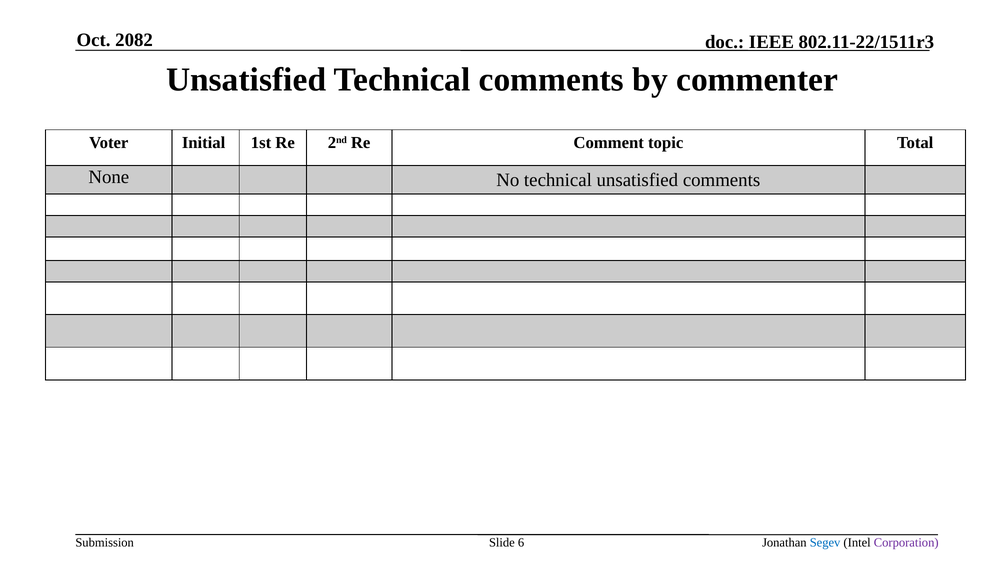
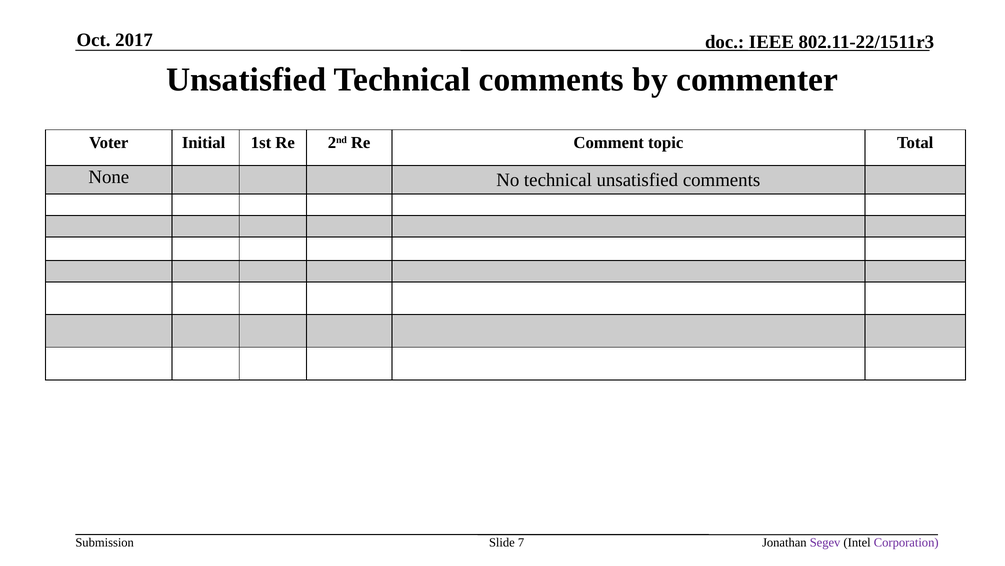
2082: 2082 -> 2017
6: 6 -> 7
Segev colour: blue -> purple
